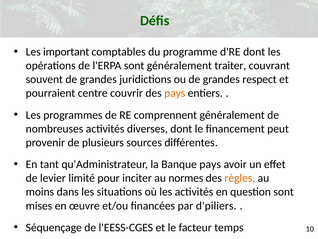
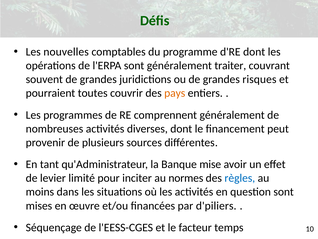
important: important -> nouvelles
respect: respect -> risques
centre: centre -> toutes
Banque pays: pays -> mise
règles colour: orange -> blue
